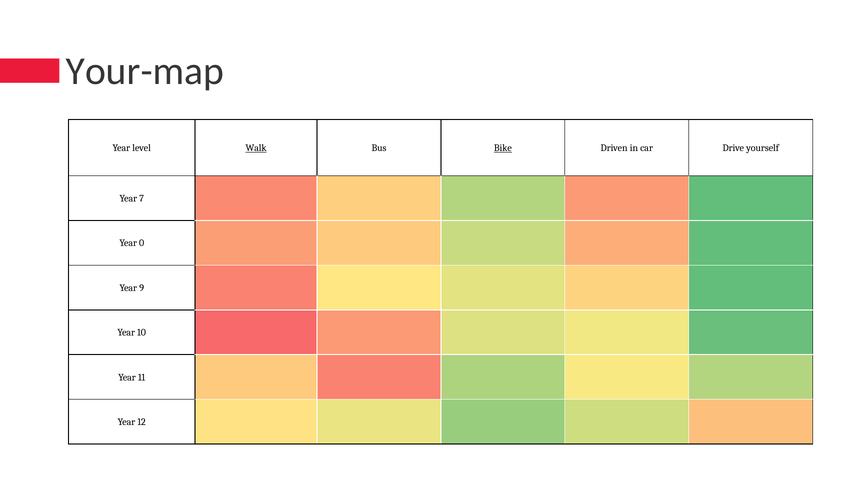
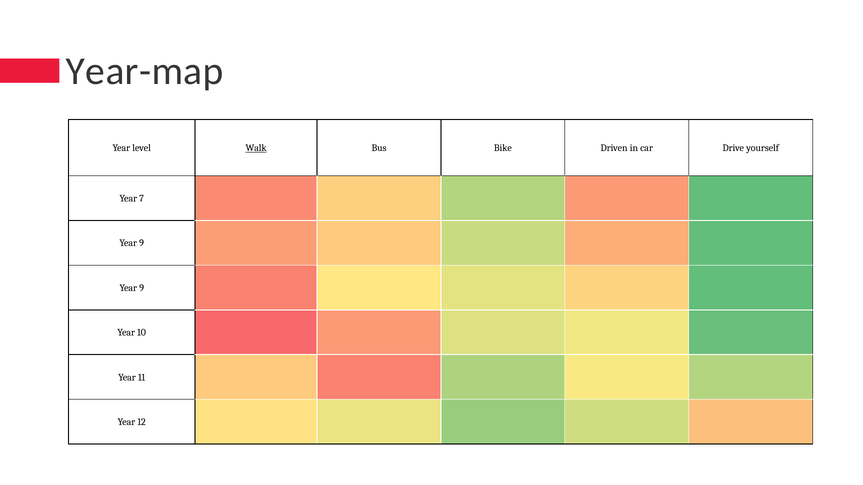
Your-map: Your-map -> Year-map
Bike underline: present -> none
0 at (142, 243): 0 -> 9
